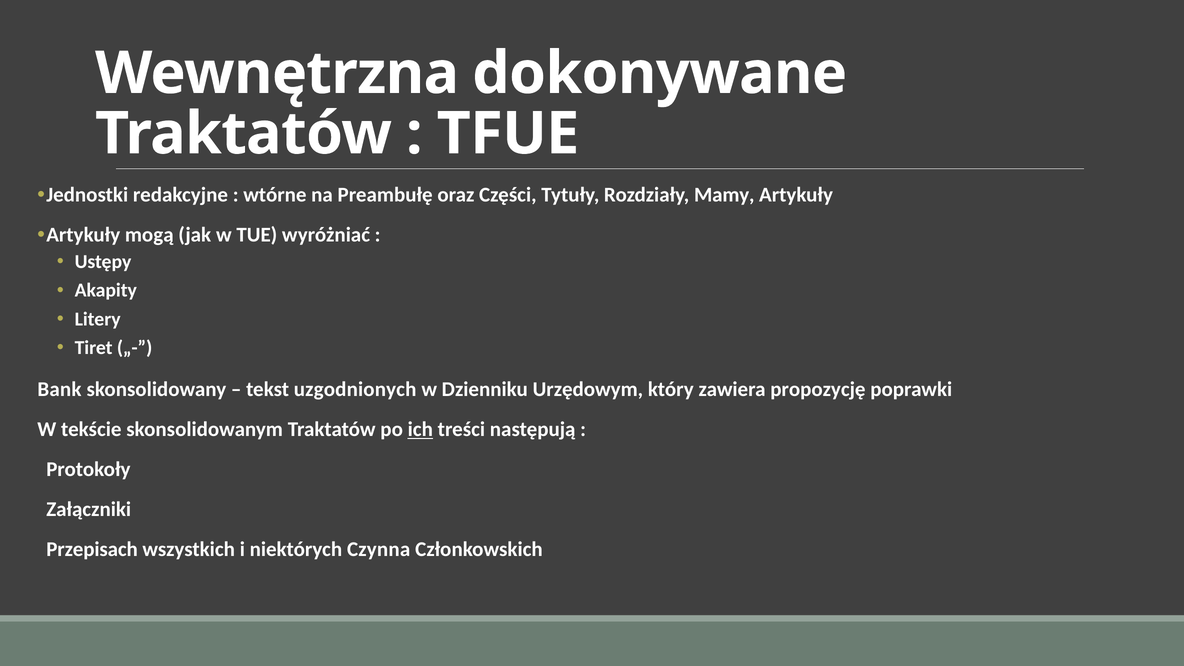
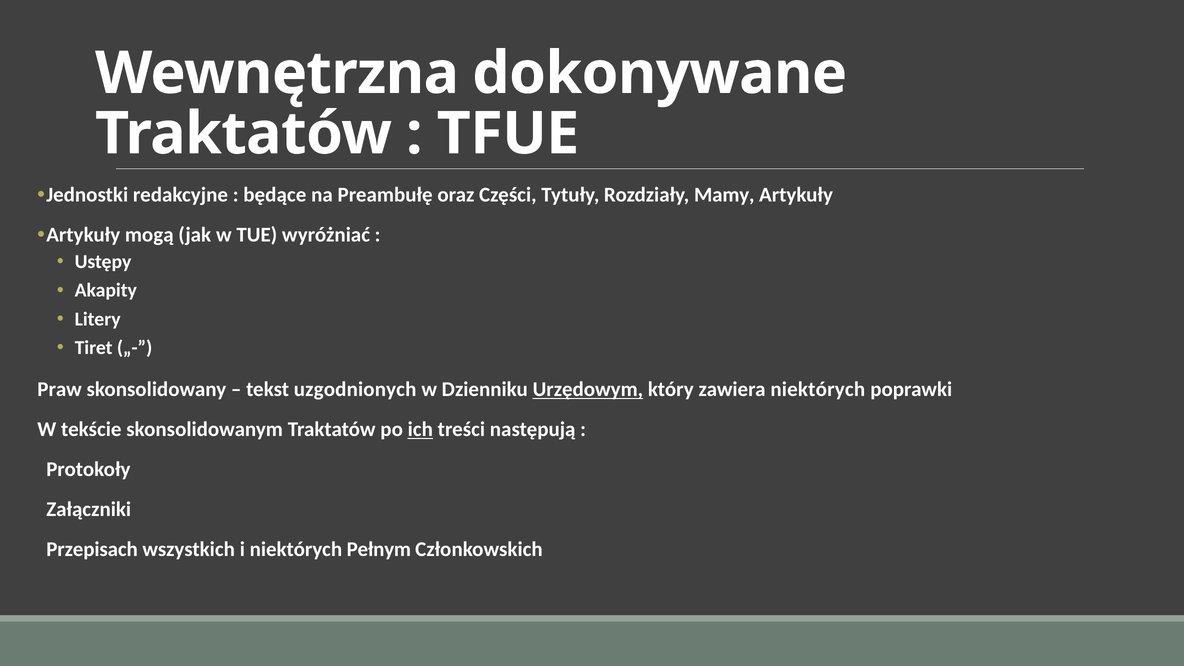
wtórne: wtórne -> będące
Bank: Bank -> Praw
Urzędowym underline: none -> present
zawiera propozycję: propozycję -> niektórych
Czynna: Czynna -> Pełnym
